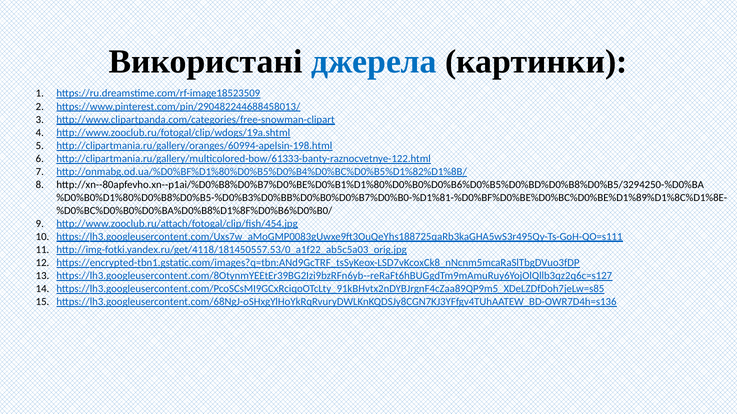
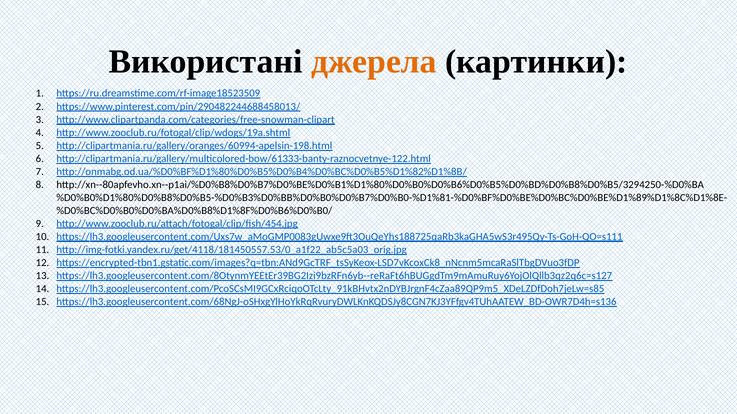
джерела colour: blue -> orange
